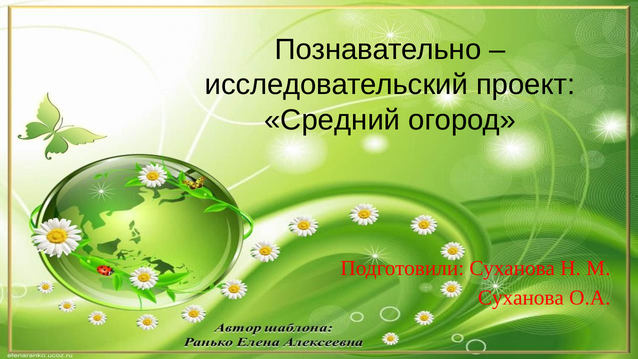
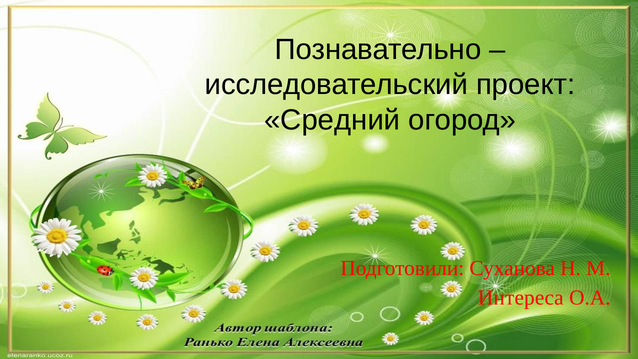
Суханова at (521, 298): Суханова -> Интереса
